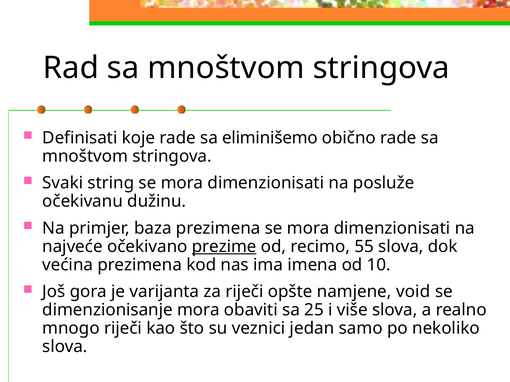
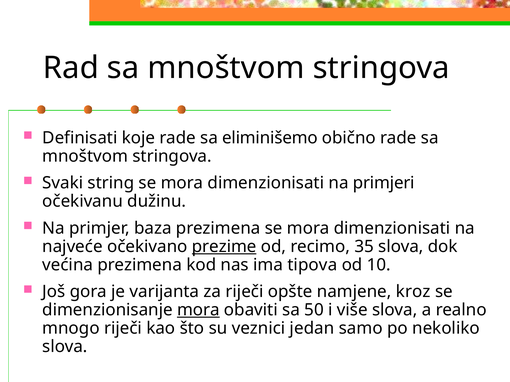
posluže: posluže -> primjeri
55: 55 -> 35
imena: imena -> tipova
void: void -> kroz
mora at (198, 310) underline: none -> present
25: 25 -> 50
